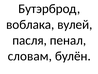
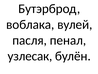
словам: словам -> узлесак
